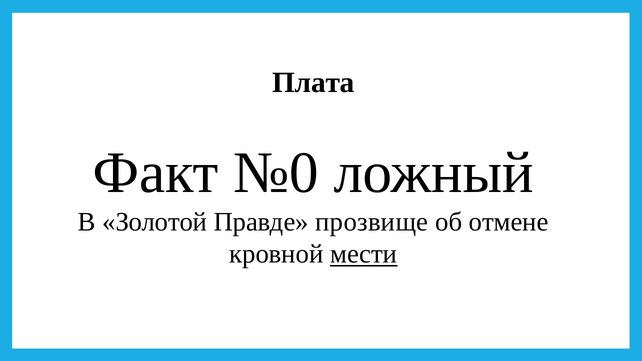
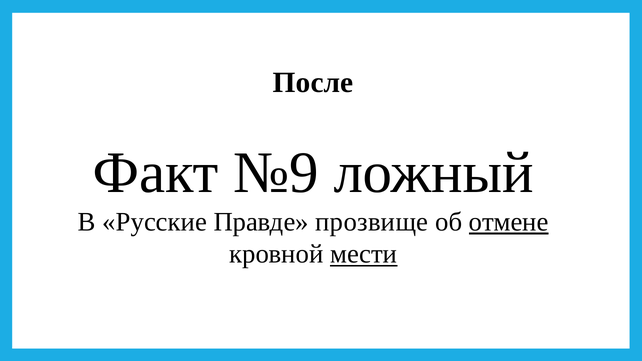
Плата: Плата -> После
№0: №0 -> №9
Золотой: Золотой -> Русские
отмене underline: none -> present
